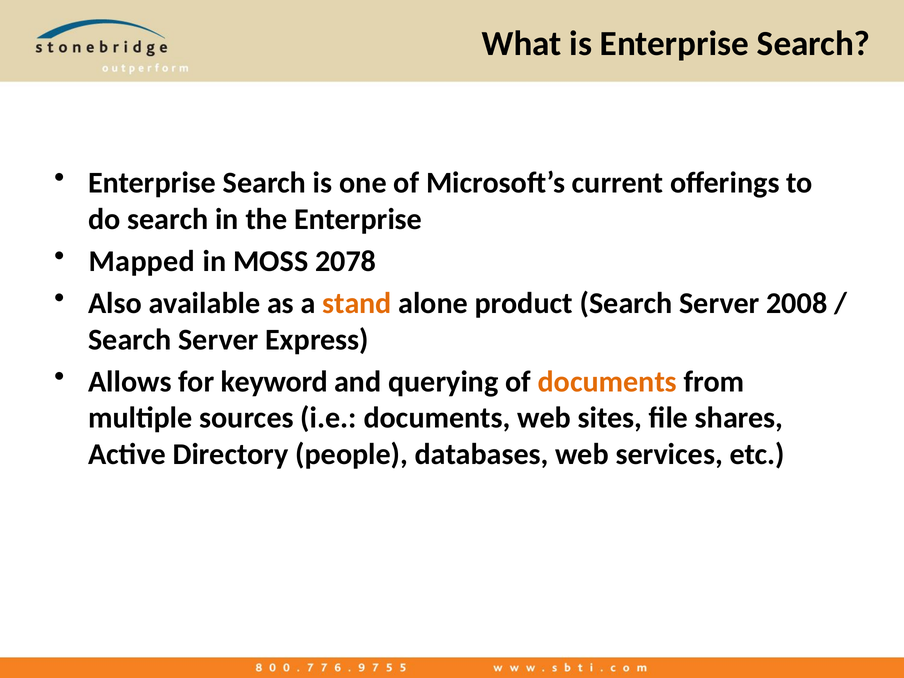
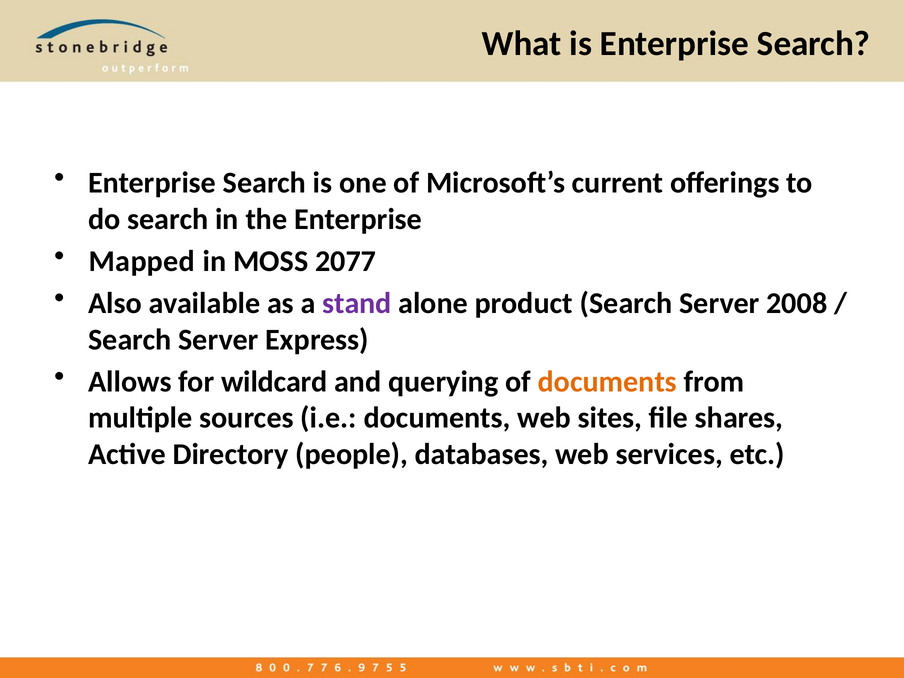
2078: 2078 -> 2077
stand colour: orange -> purple
keyword: keyword -> wildcard
